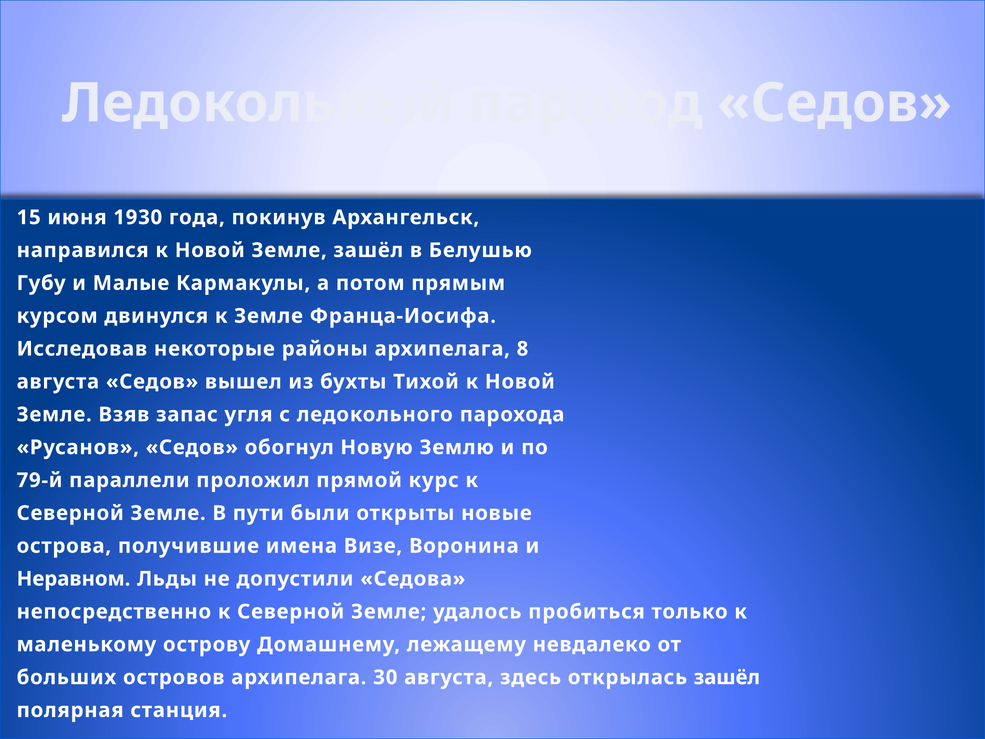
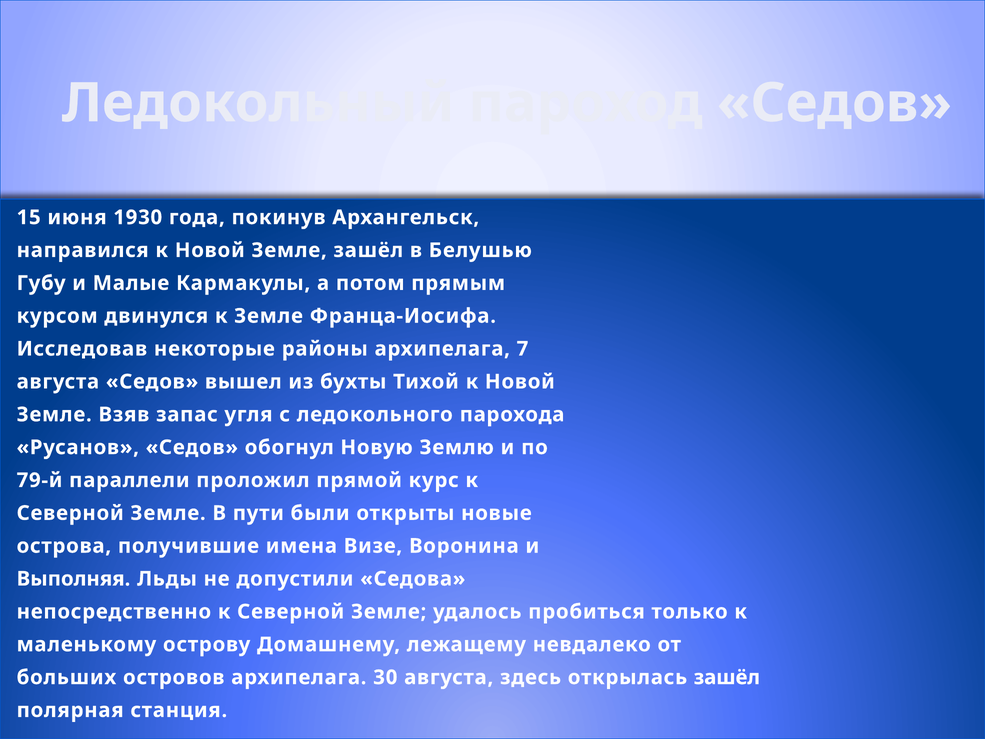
8: 8 -> 7
Неравном: Неравном -> Выполняя
